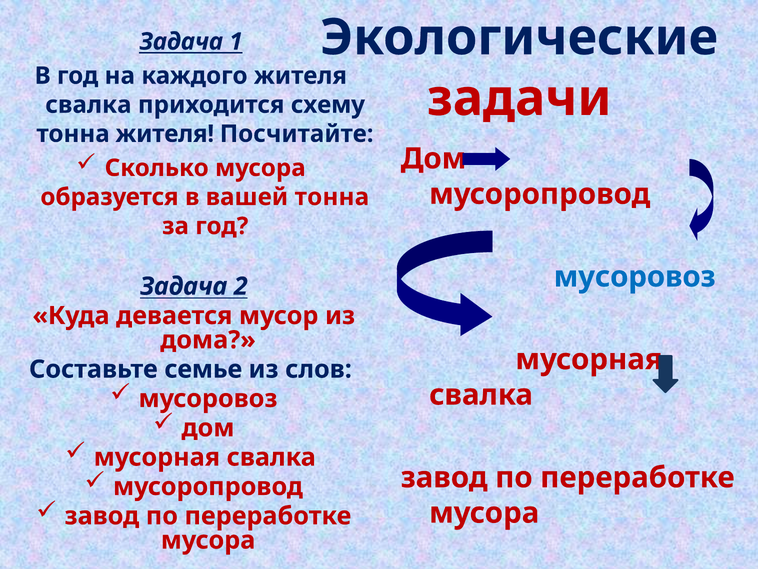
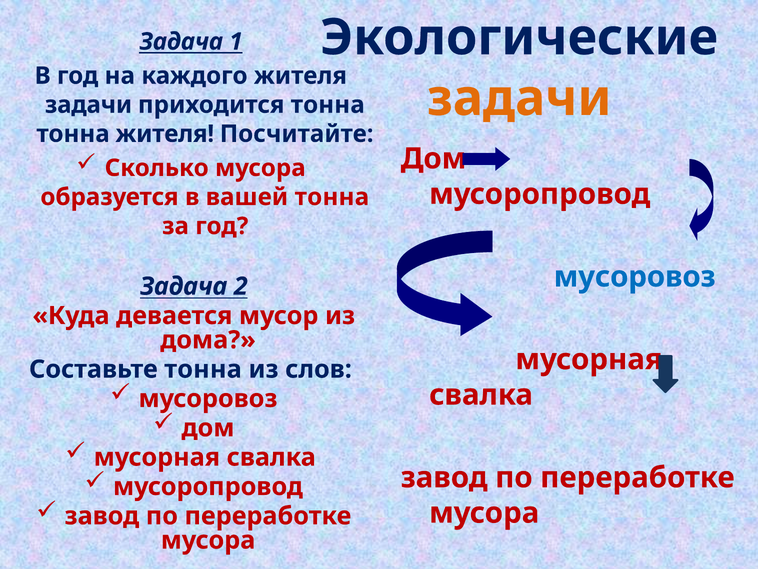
задачи at (519, 98) colour: red -> orange
свалка at (88, 105): свалка -> задачи
приходится схему: схему -> тонна
Составьте семье: семье -> тонна
